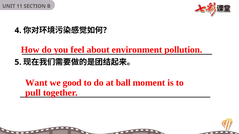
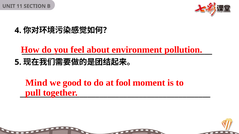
Want: Want -> Mind
ball: ball -> fool
